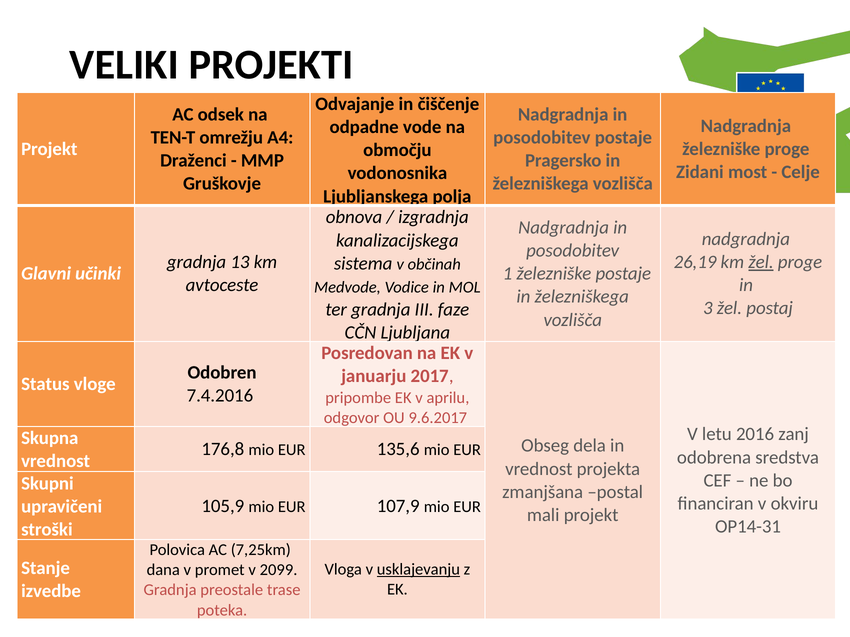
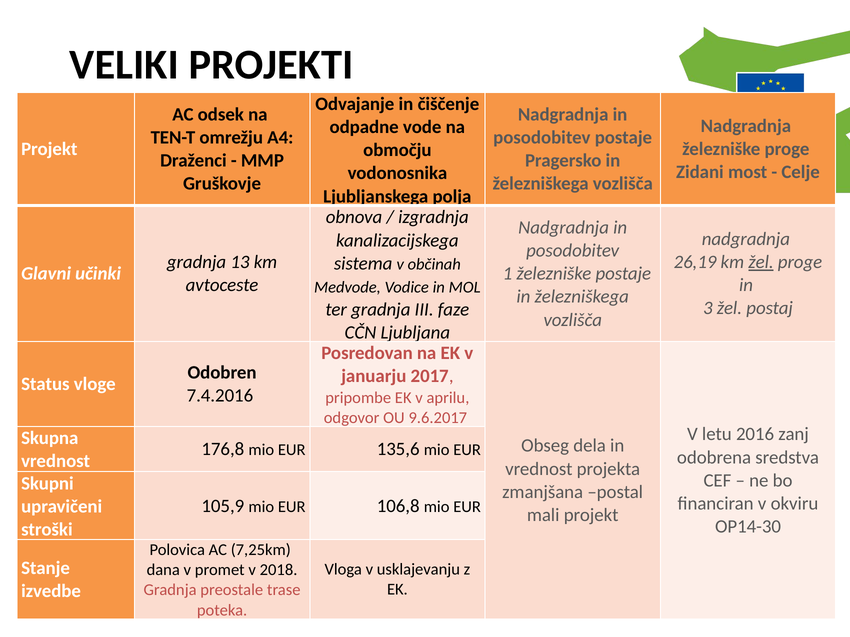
107,9: 107,9 -> 106,8
OP14-31: OP14-31 -> OP14-30
usklajevanju underline: present -> none
2099: 2099 -> 2018
